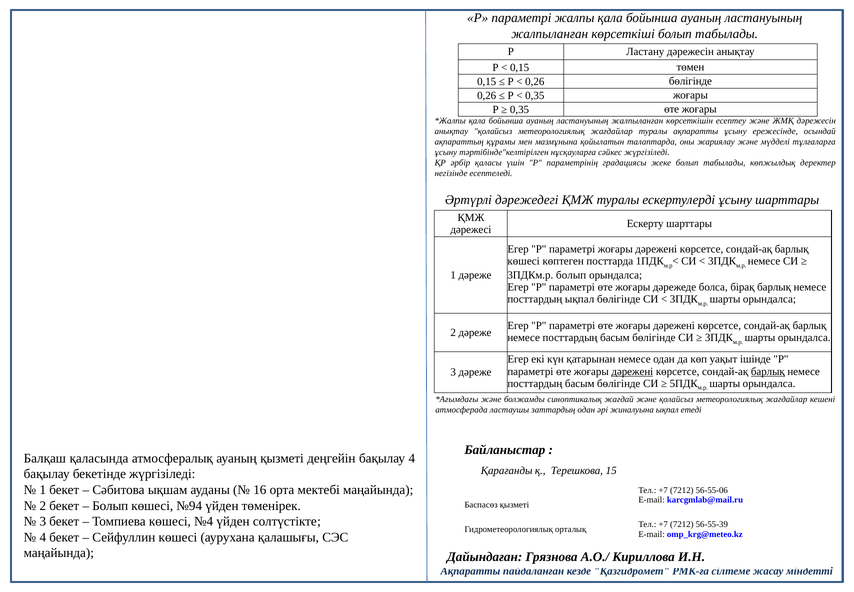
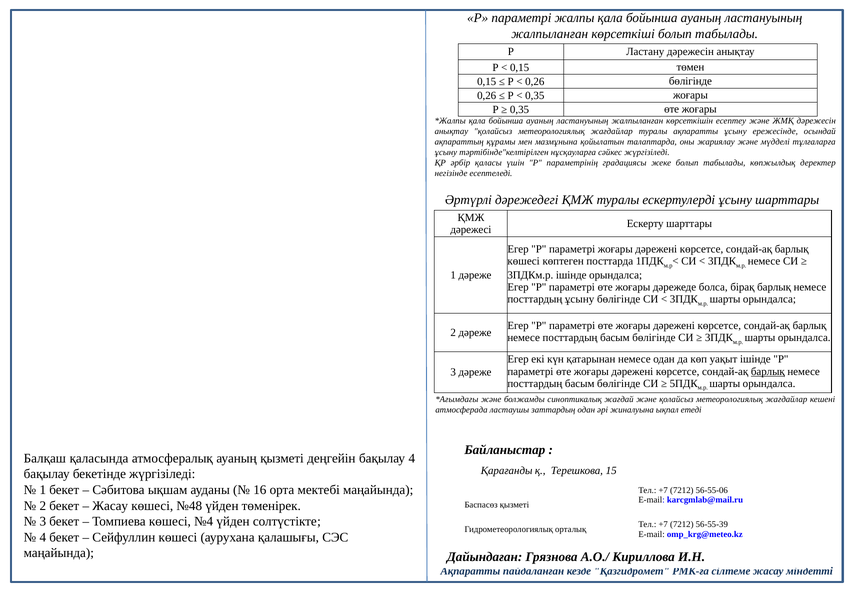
3ПДКм.р болып: болып -> ішінде
посттардың ықпал: ықпал -> ұсыну
дәрежені at (632, 371) underline: present -> none
Болып at (110, 505): Болып -> Жасау
№94: №94 -> №48
